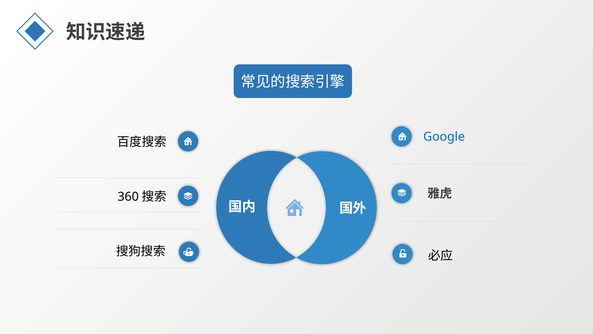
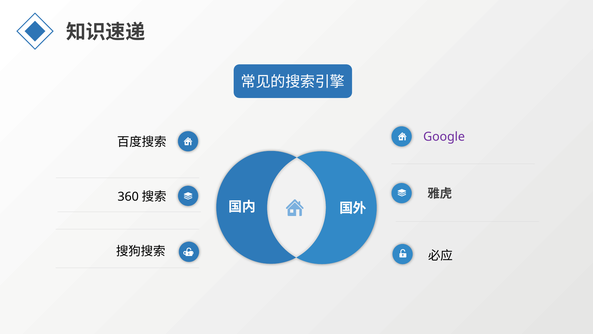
Google colour: blue -> purple
